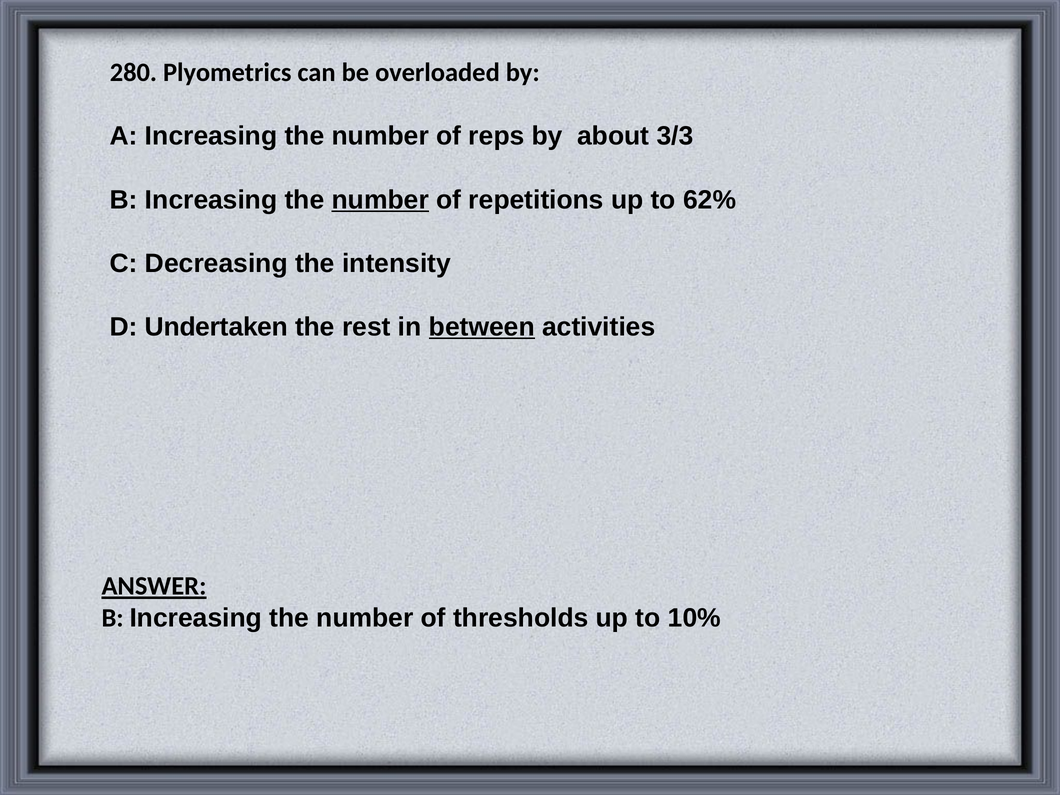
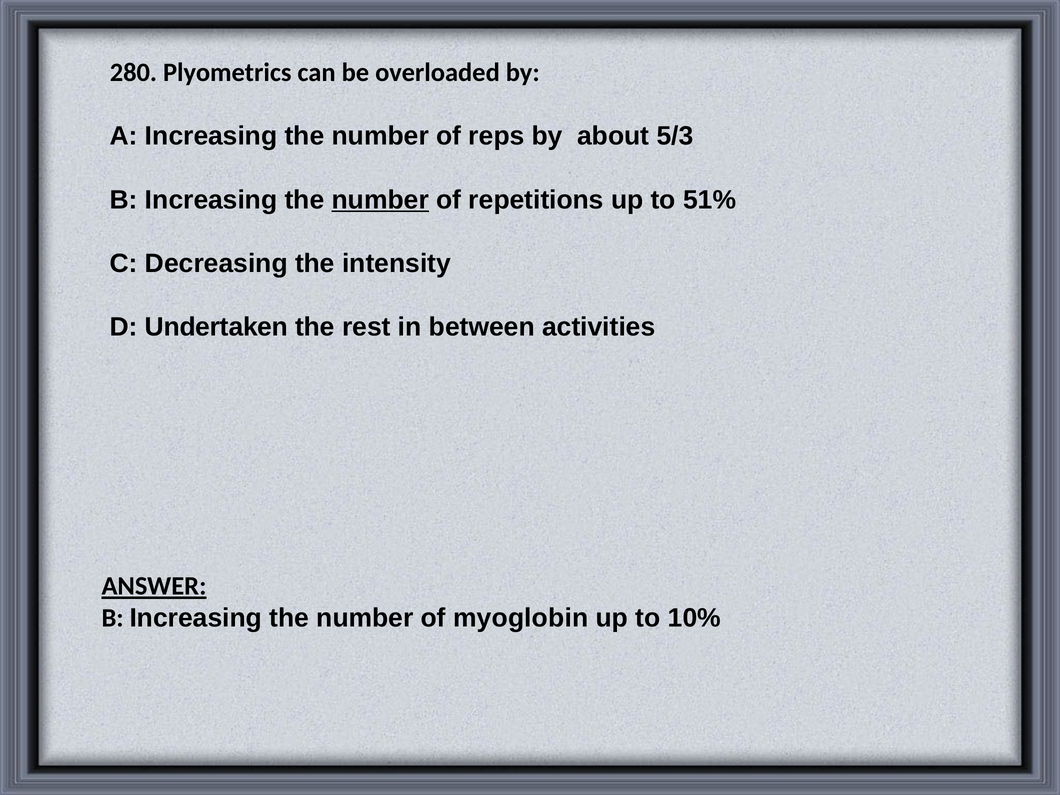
3/3: 3/3 -> 5/3
62%: 62% -> 51%
between underline: present -> none
thresholds: thresholds -> myoglobin
